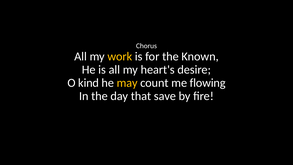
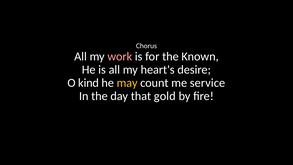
work colour: yellow -> pink
flowing: flowing -> service
save: save -> gold
